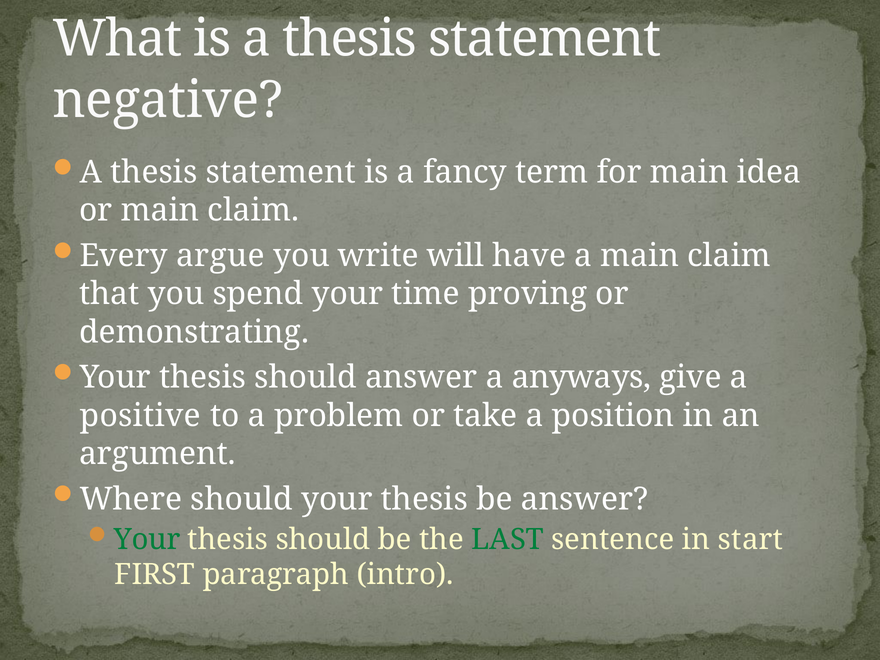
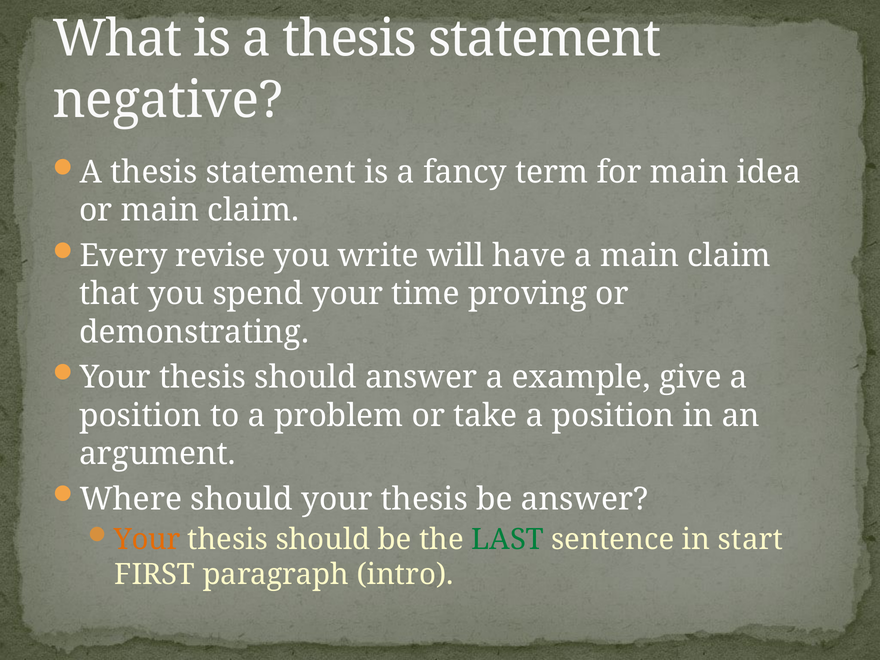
argue: argue -> revise
anyways: anyways -> example
positive at (140, 416): positive -> position
Your at (147, 539) colour: green -> orange
